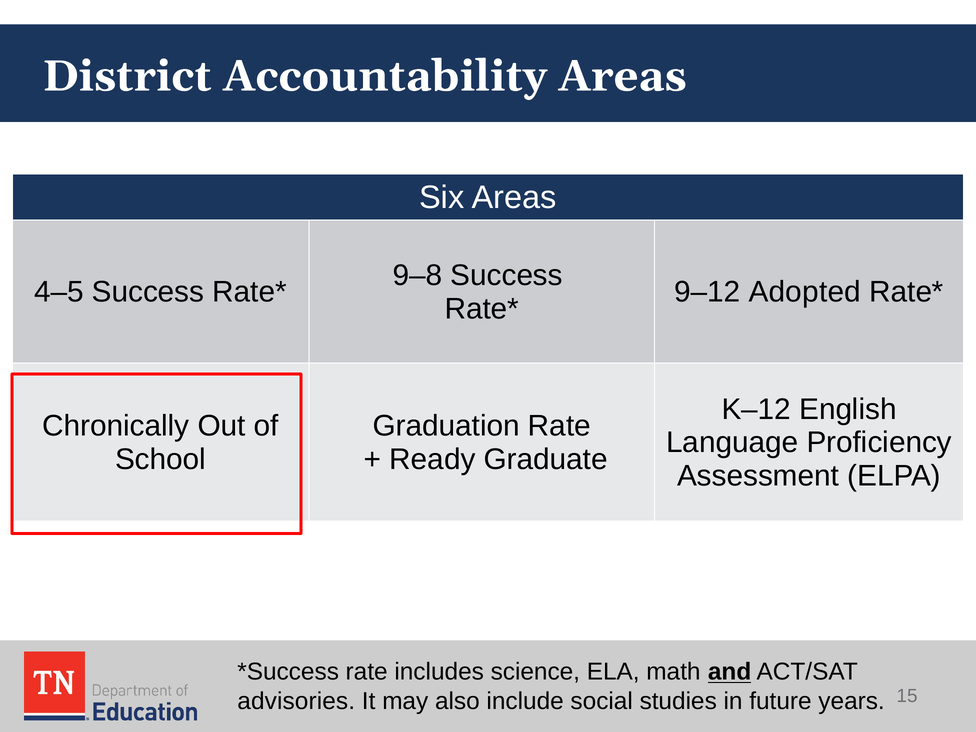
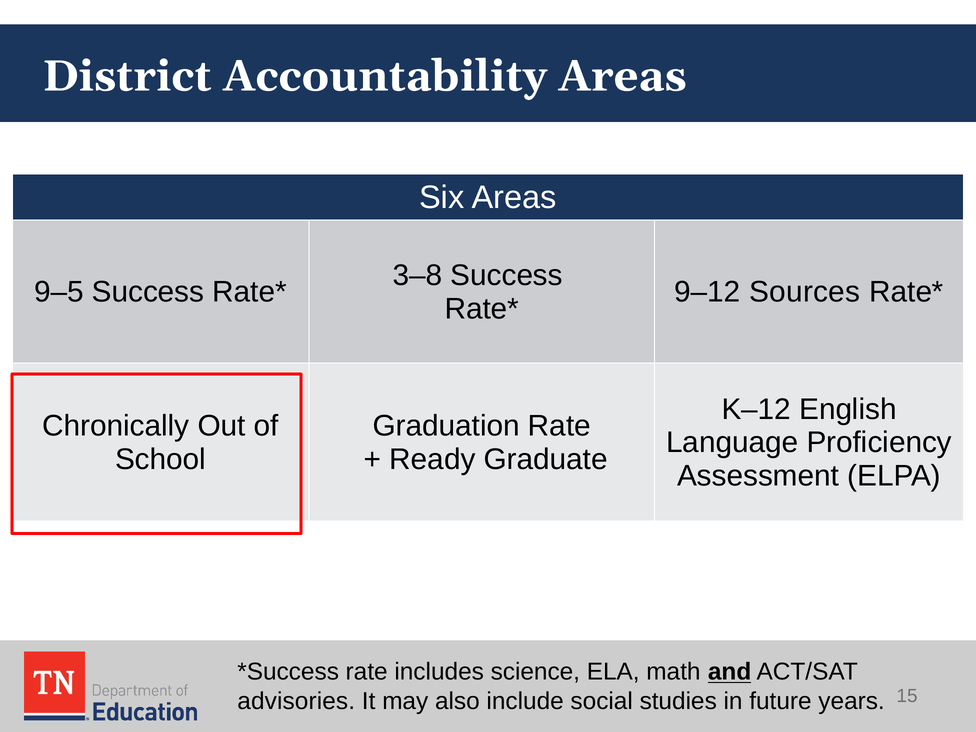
9–8: 9–8 -> 3–8
4–5: 4–5 -> 9–5
Adopted: Adopted -> Sources
